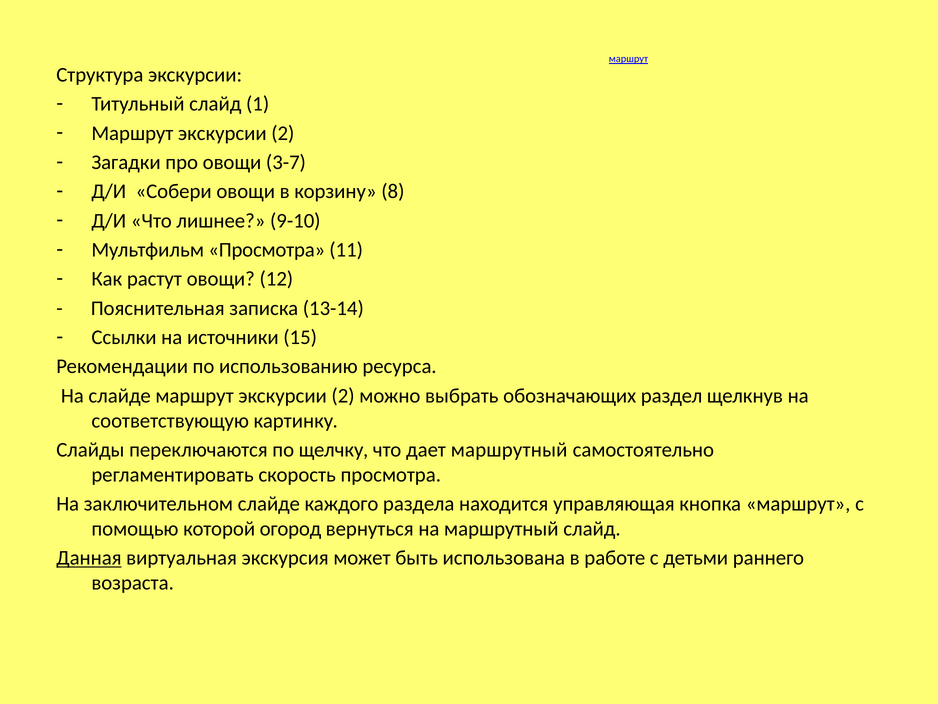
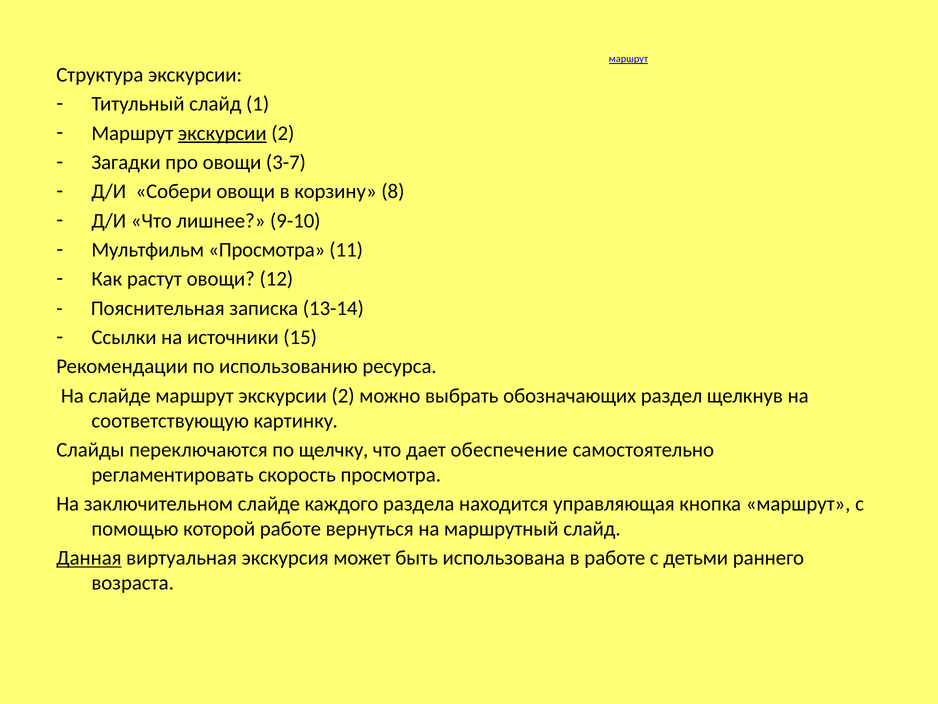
экскурсии at (222, 133) underline: none -> present
дает маршрутный: маршрутный -> обеспечение
которой огород: огород -> работе
